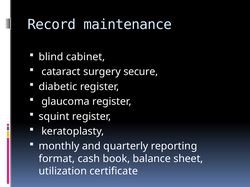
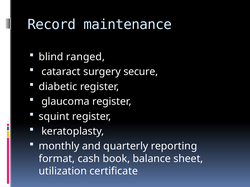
cabinet: cabinet -> ranged
